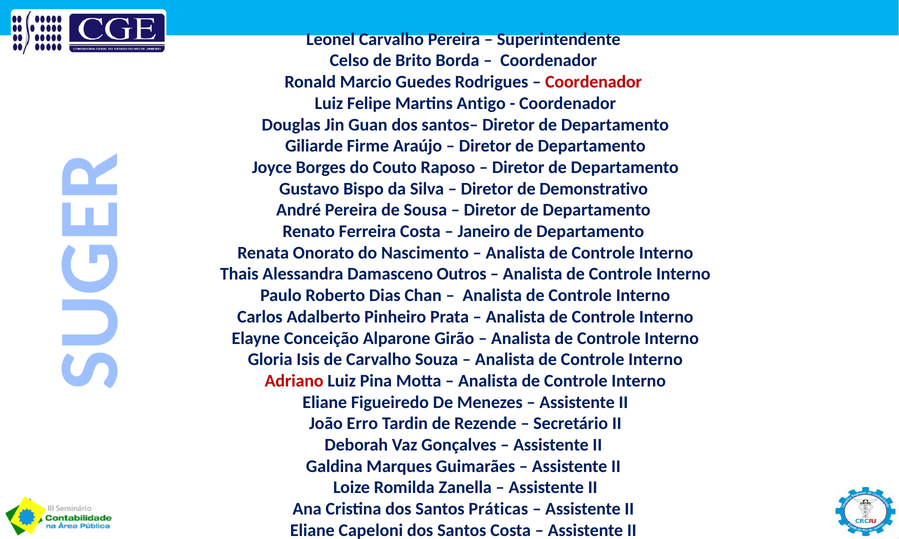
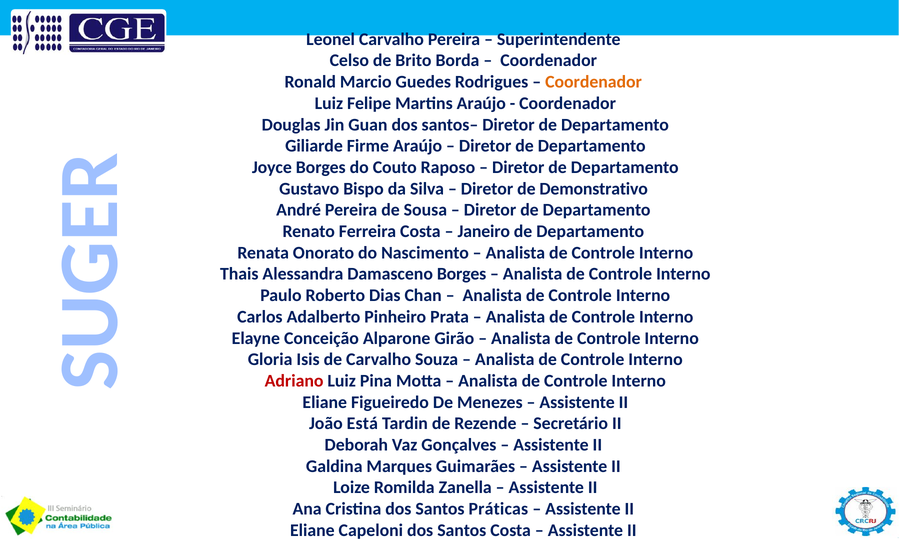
Coordenador at (594, 82) colour: red -> orange
Martins Antigo: Antigo -> Araújo
Damasceno Outros: Outros -> Borges
Erro: Erro -> Está
